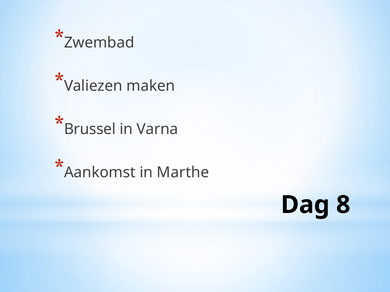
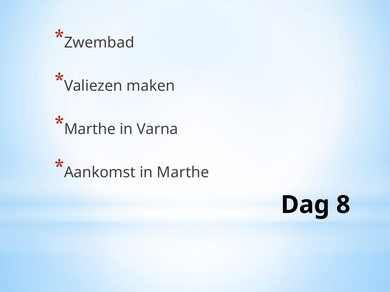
Brussel at (90, 129): Brussel -> Marthe
